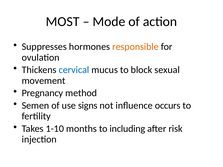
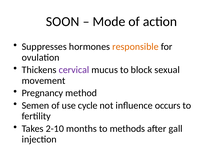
MOST: MOST -> SOON
cervical colour: blue -> purple
signs: signs -> cycle
1-10: 1-10 -> 2-10
including: including -> methods
risk: risk -> gall
